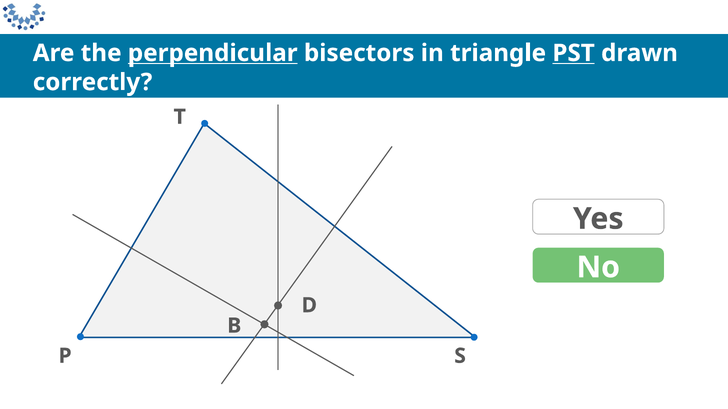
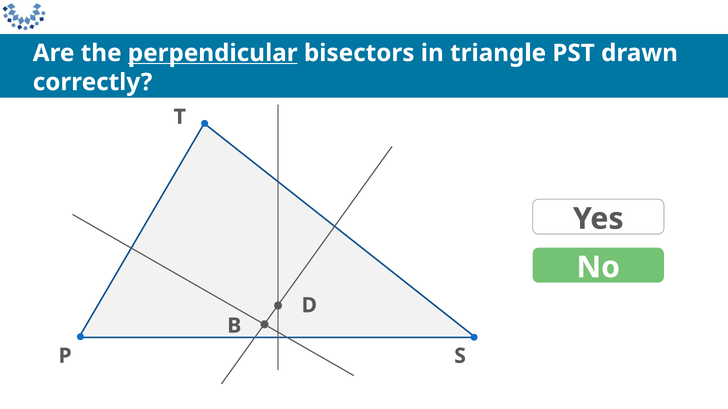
PST underline: present -> none
